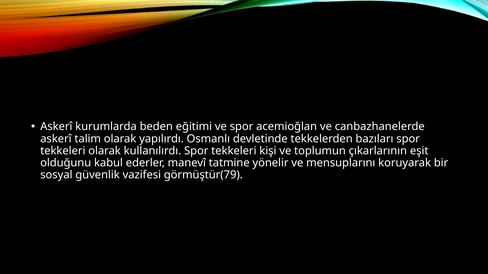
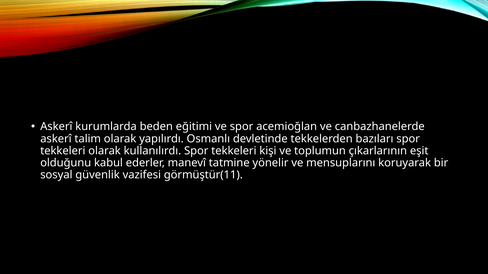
görmüştür(79: görmüştür(79 -> görmüştür(11
